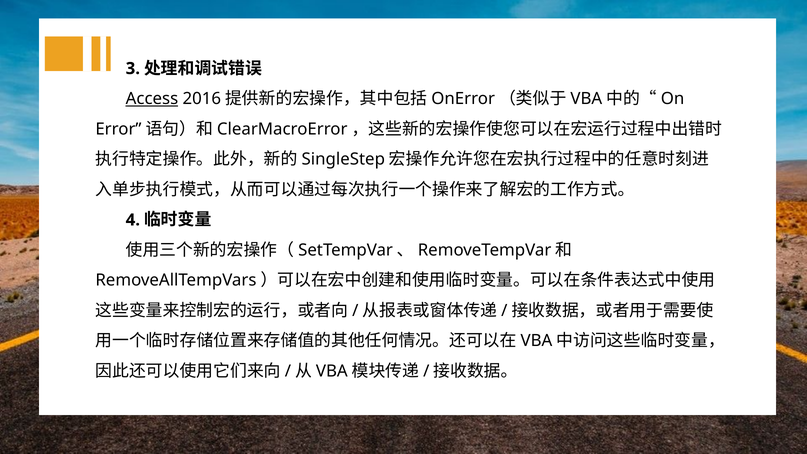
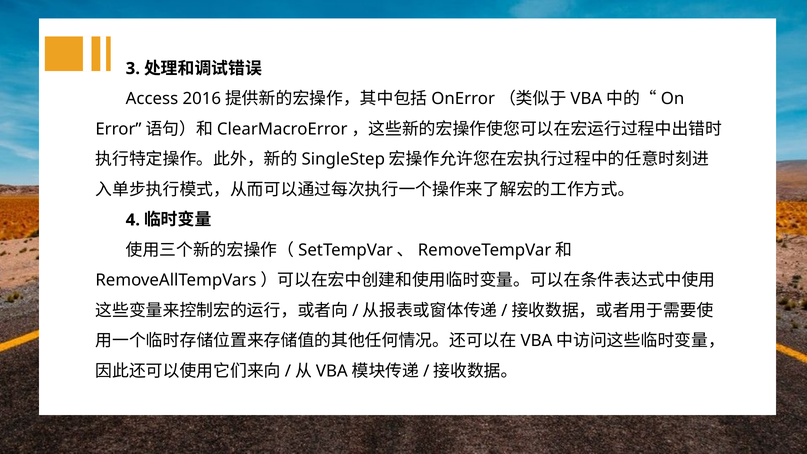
Access underline: present -> none
